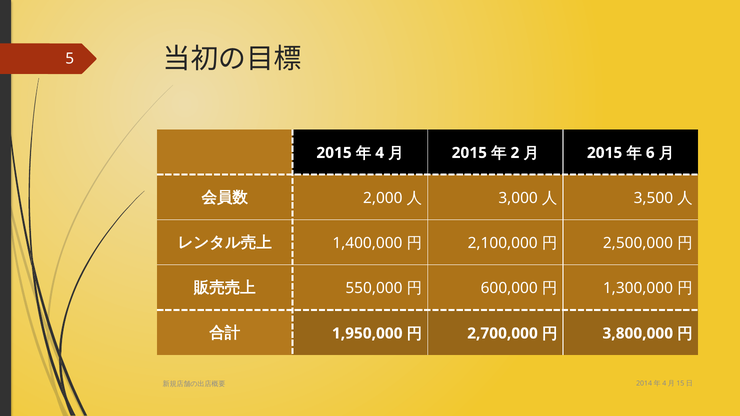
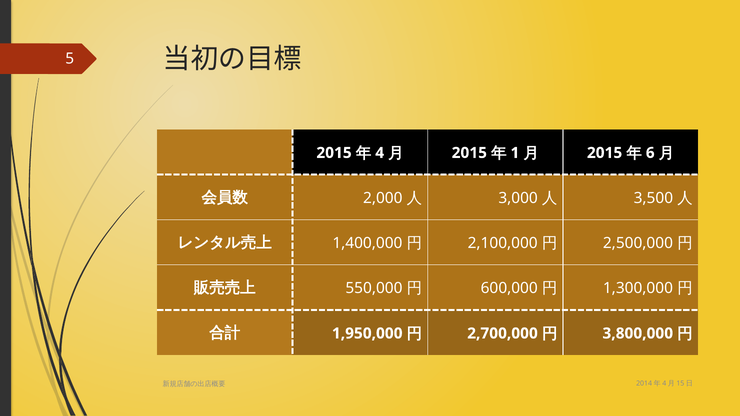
2: 2 -> 1
